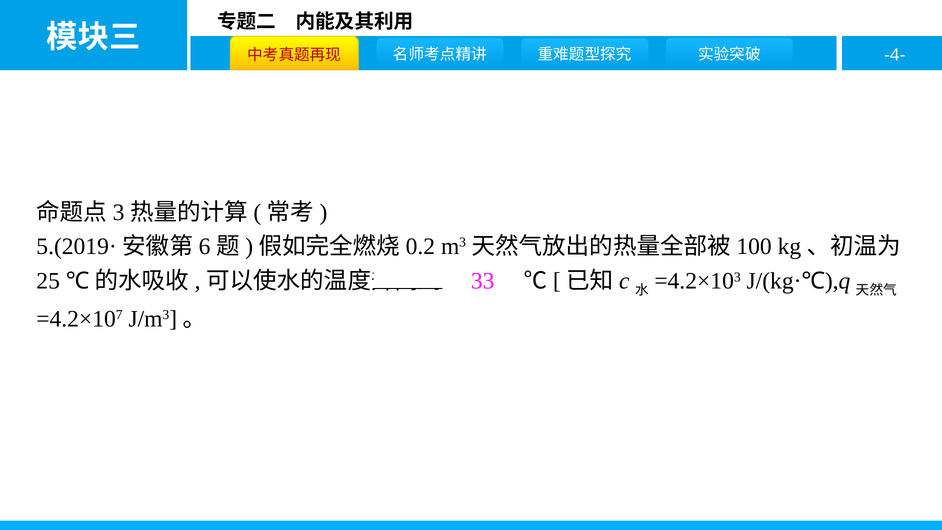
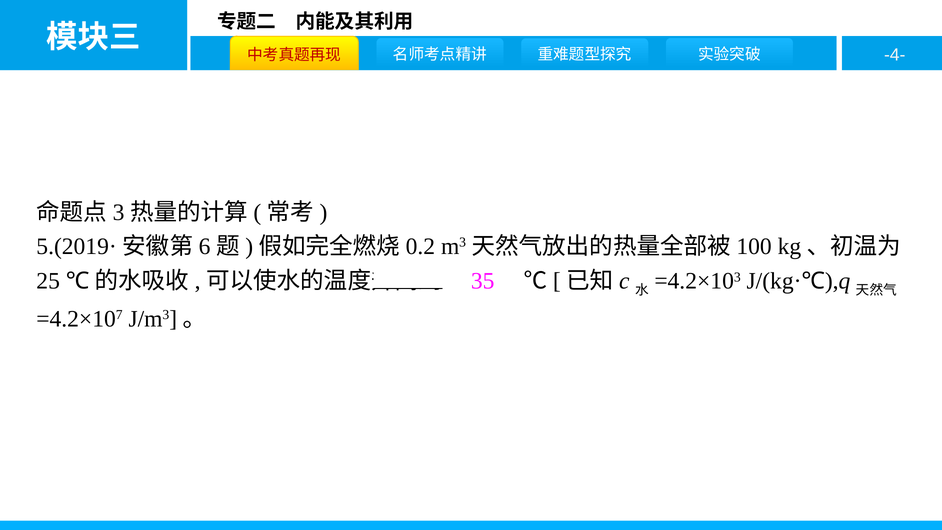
33: 33 -> 35
